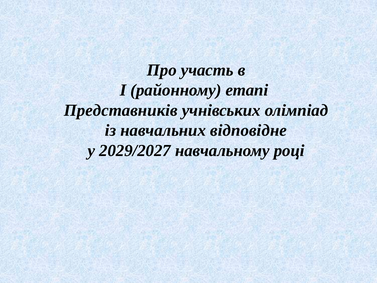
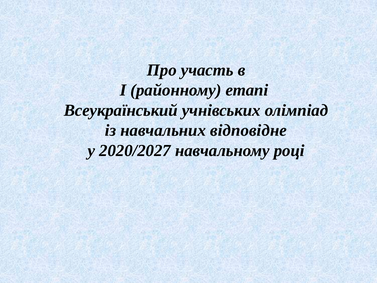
Представників: Представників -> Всеукраїнський
2029/2027: 2029/2027 -> 2020/2027
